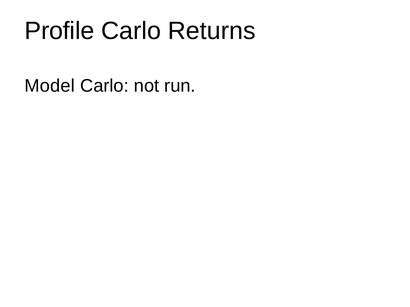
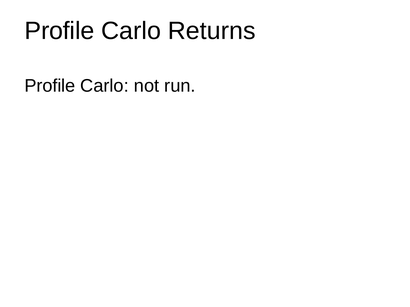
Model at (50, 86): Model -> Profile
